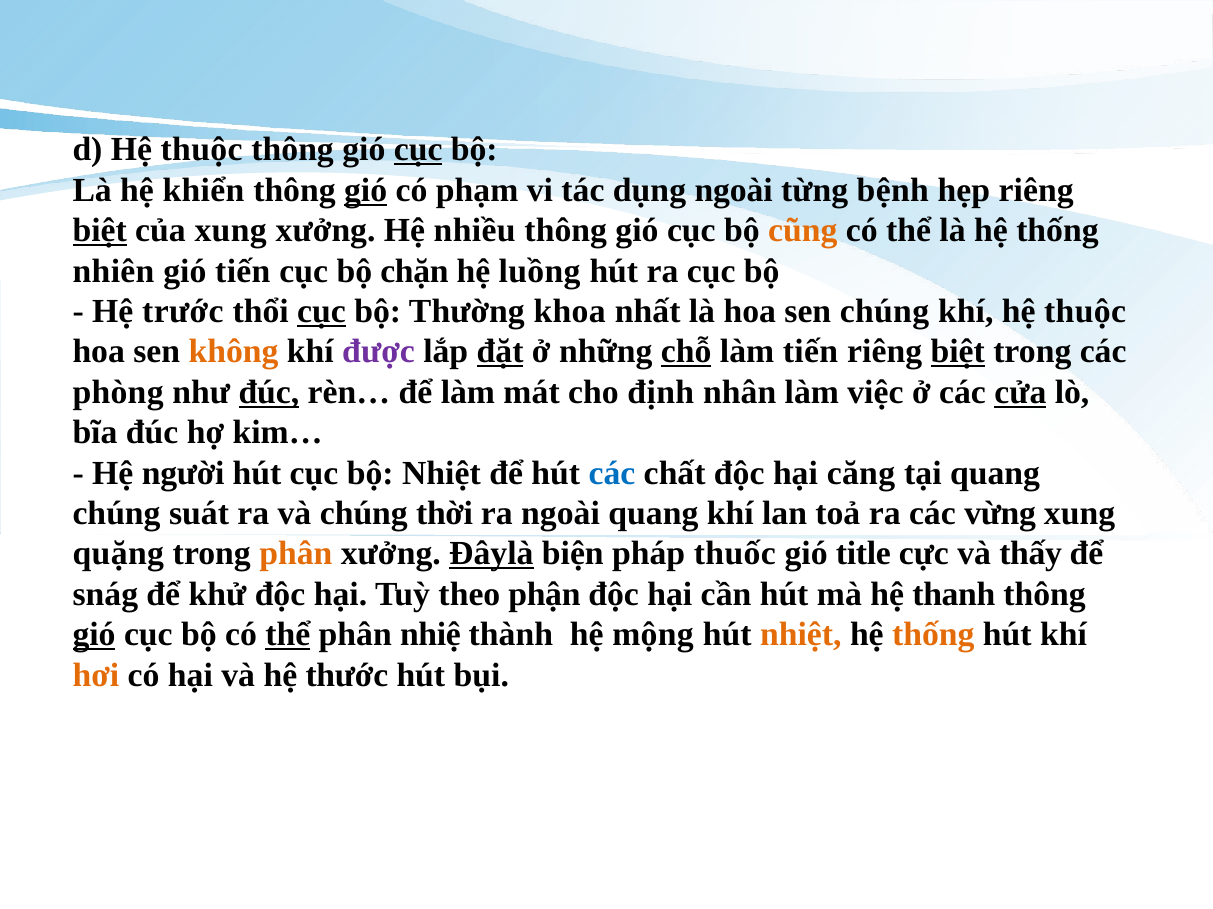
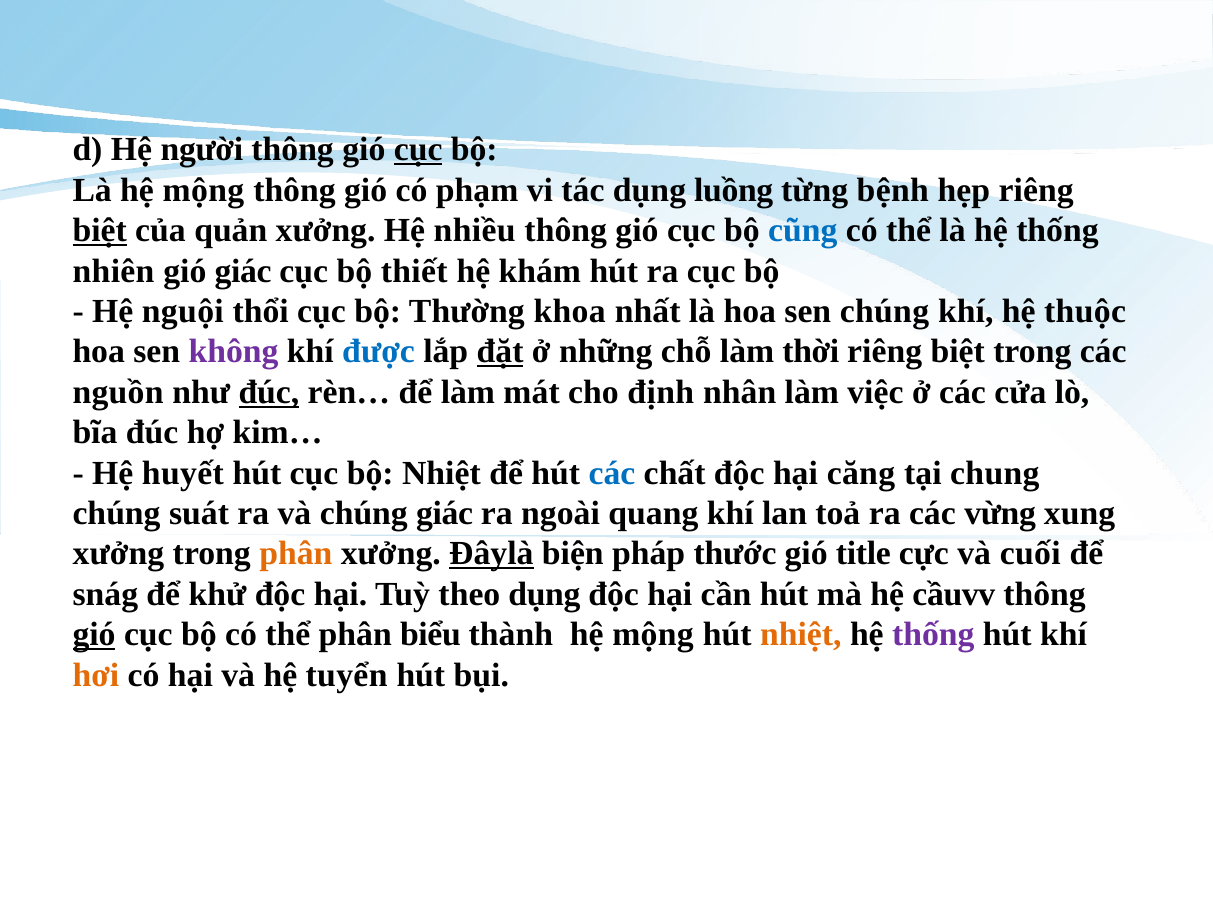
d Hệ thuộc: thuộc -> người
Là hệ khiển: khiển -> mộng
gió at (366, 190) underline: present -> none
dụng ngoài: ngoài -> luồng
của xung: xung -> quản
cũng colour: orange -> blue
gió tiến: tiến -> giác
chặn: chặn -> thiết
luồng: luồng -> khám
trước: trước -> nguội
cục at (322, 312) underline: present -> none
không colour: orange -> purple
được colour: purple -> blue
chỗ underline: present -> none
làm tiến: tiến -> thời
biệt at (958, 352) underline: present -> none
phòng: phòng -> nguồn
cửa underline: present -> none
người: người -> huyết
tại quang: quang -> chung
chúng thời: thời -> giác
quặng at (118, 554): quặng -> xưởng
thuốc: thuốc -> thước
thấy: thấy -> cuối
theo phận: phận -> dụng
thanh: thanh -> cầuvv
thể at (288, 635) underline: present -> none
nhiệ: nhiệ -> biểu
thống at (933, 635) colour: orange -> purple
thước: thước -> tuyển
